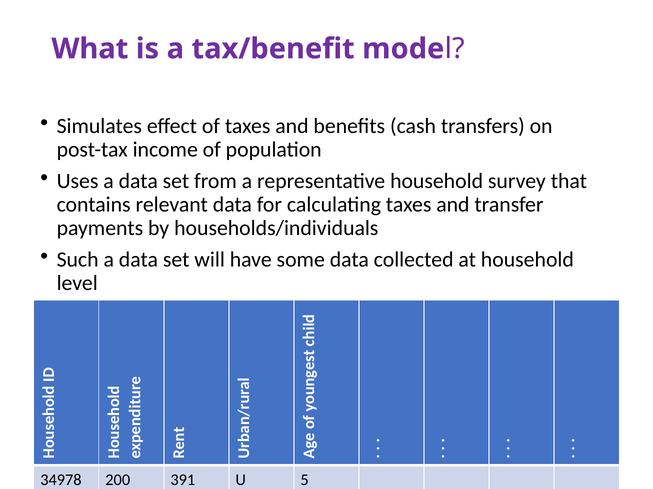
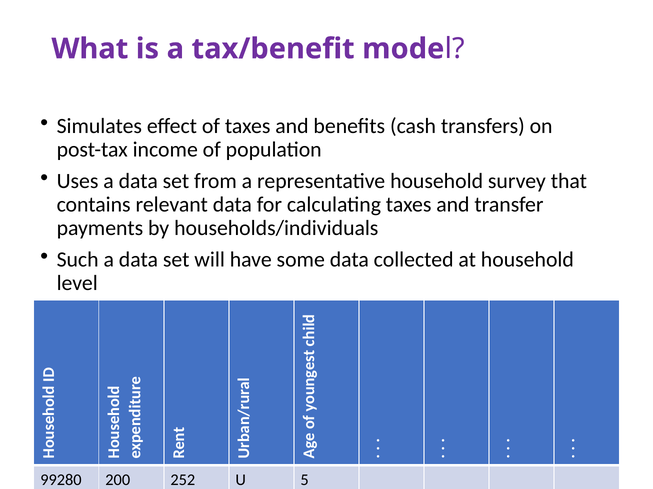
34978: 34978 -> 99280
391: 391 -> 252
